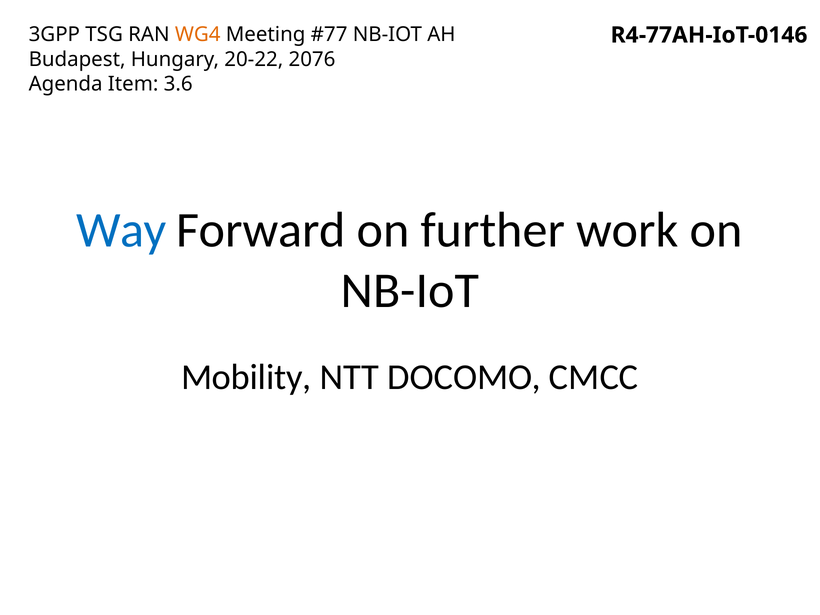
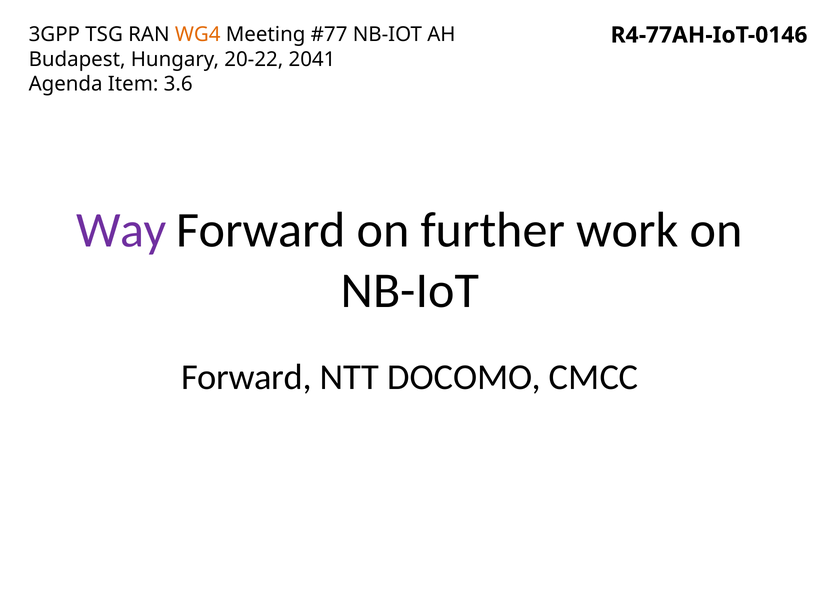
2076: 2076 -> 2041
Way colour: blue -> purple
Mobility at (246, 377): Mobility -> Forward
